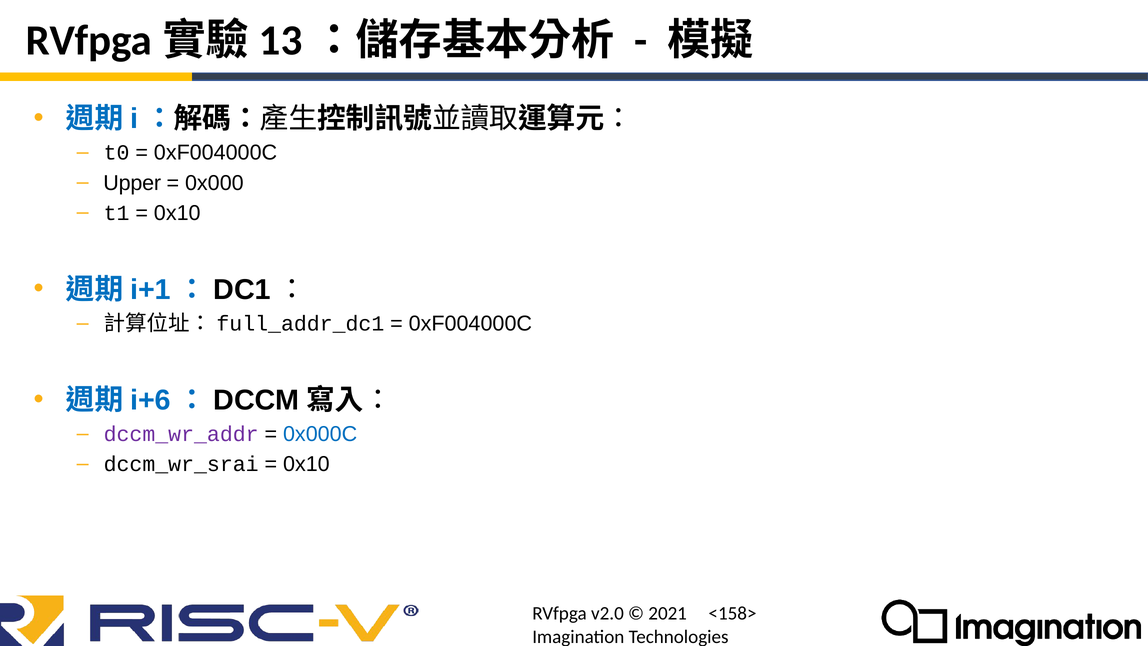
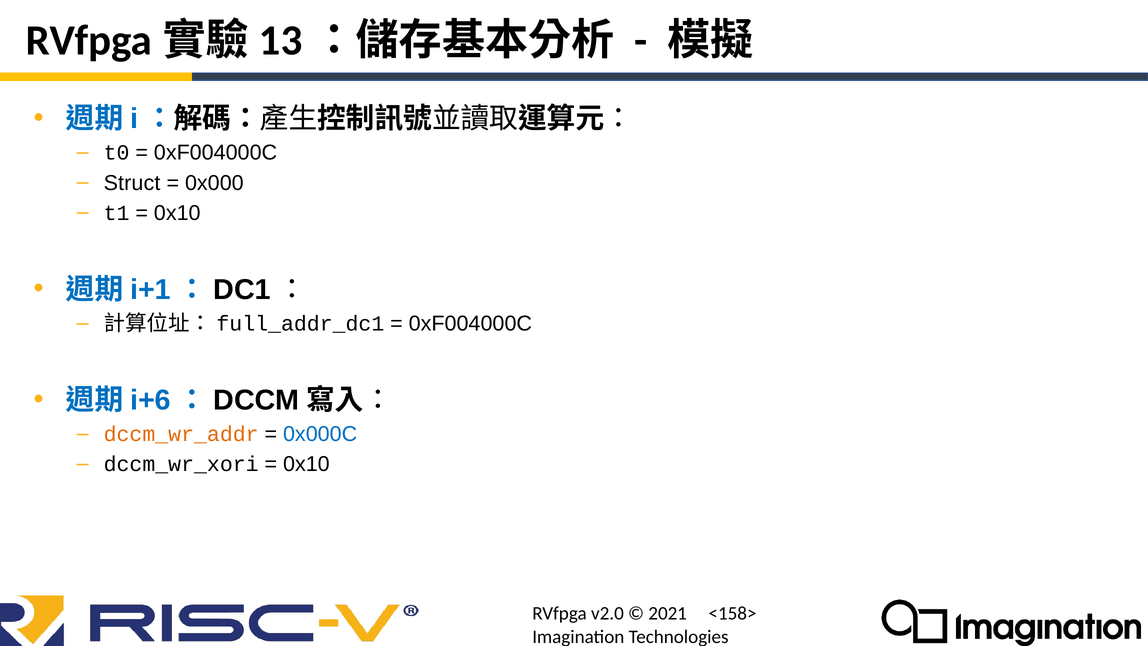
Upper: Upper -> Struct
dccm_wr_addr colour: purple -> orange
dccm_wr_srai: dccm_wr_srai -> dccm_wr_xori
